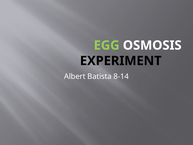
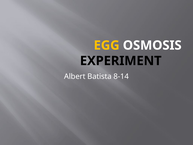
EGG colour: light green -> yellow
